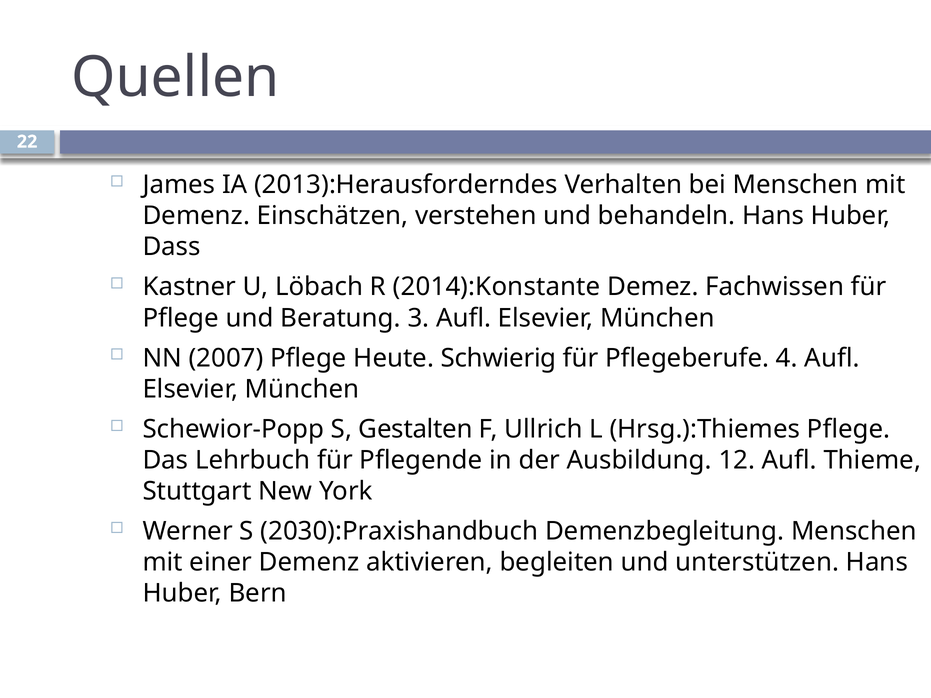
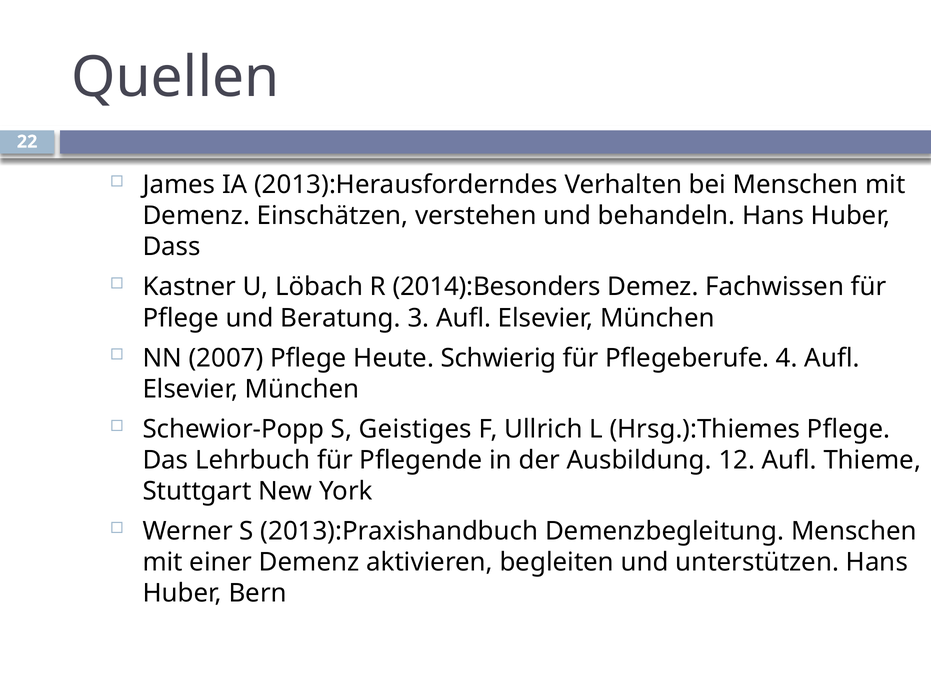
2014):Konstante: 2014):Konstante -> 2014):Besonders
Gestalten: Gestalten -> Geistiges
2030):Praxishandbuch: 2030):Praxishandbuch -> 2013):Praxishandbuch
